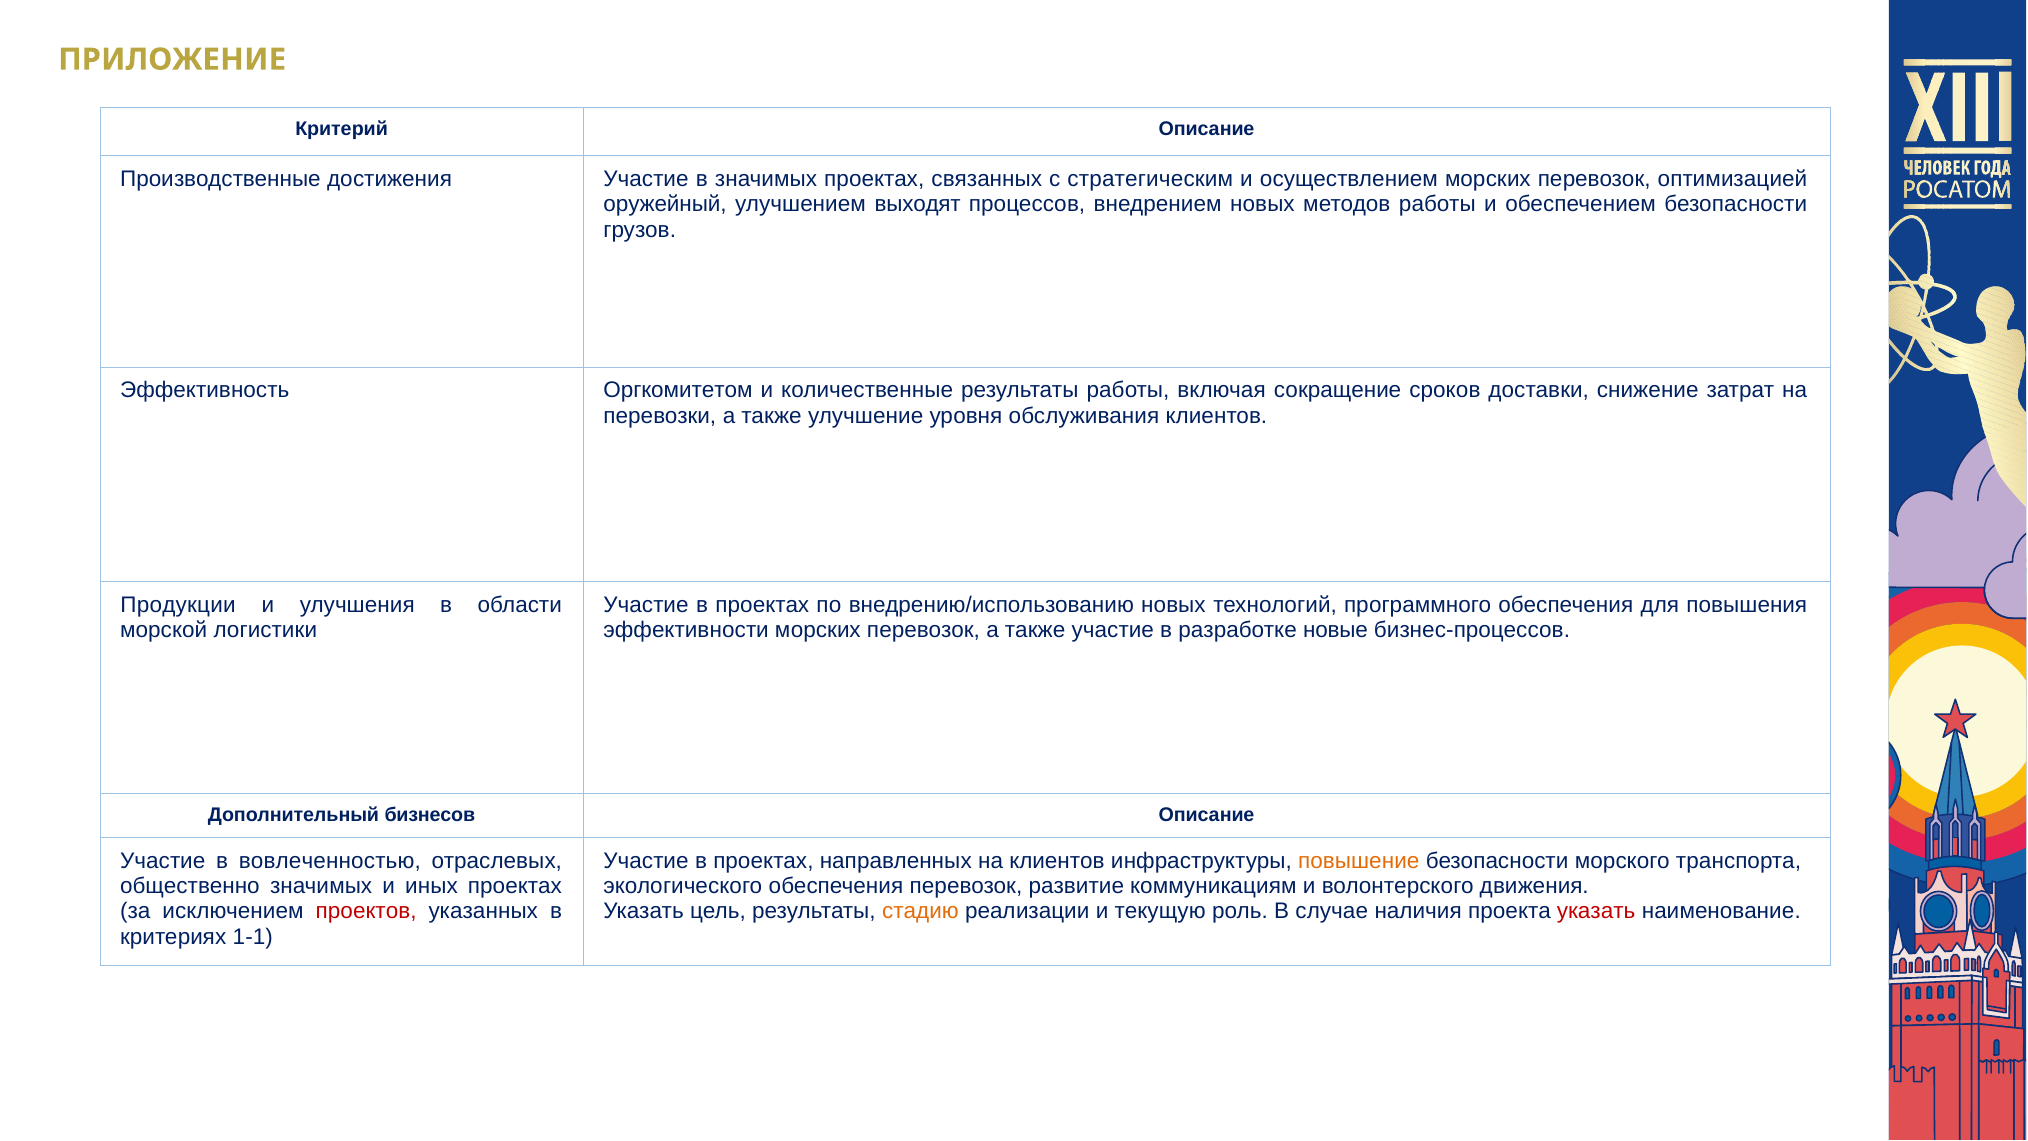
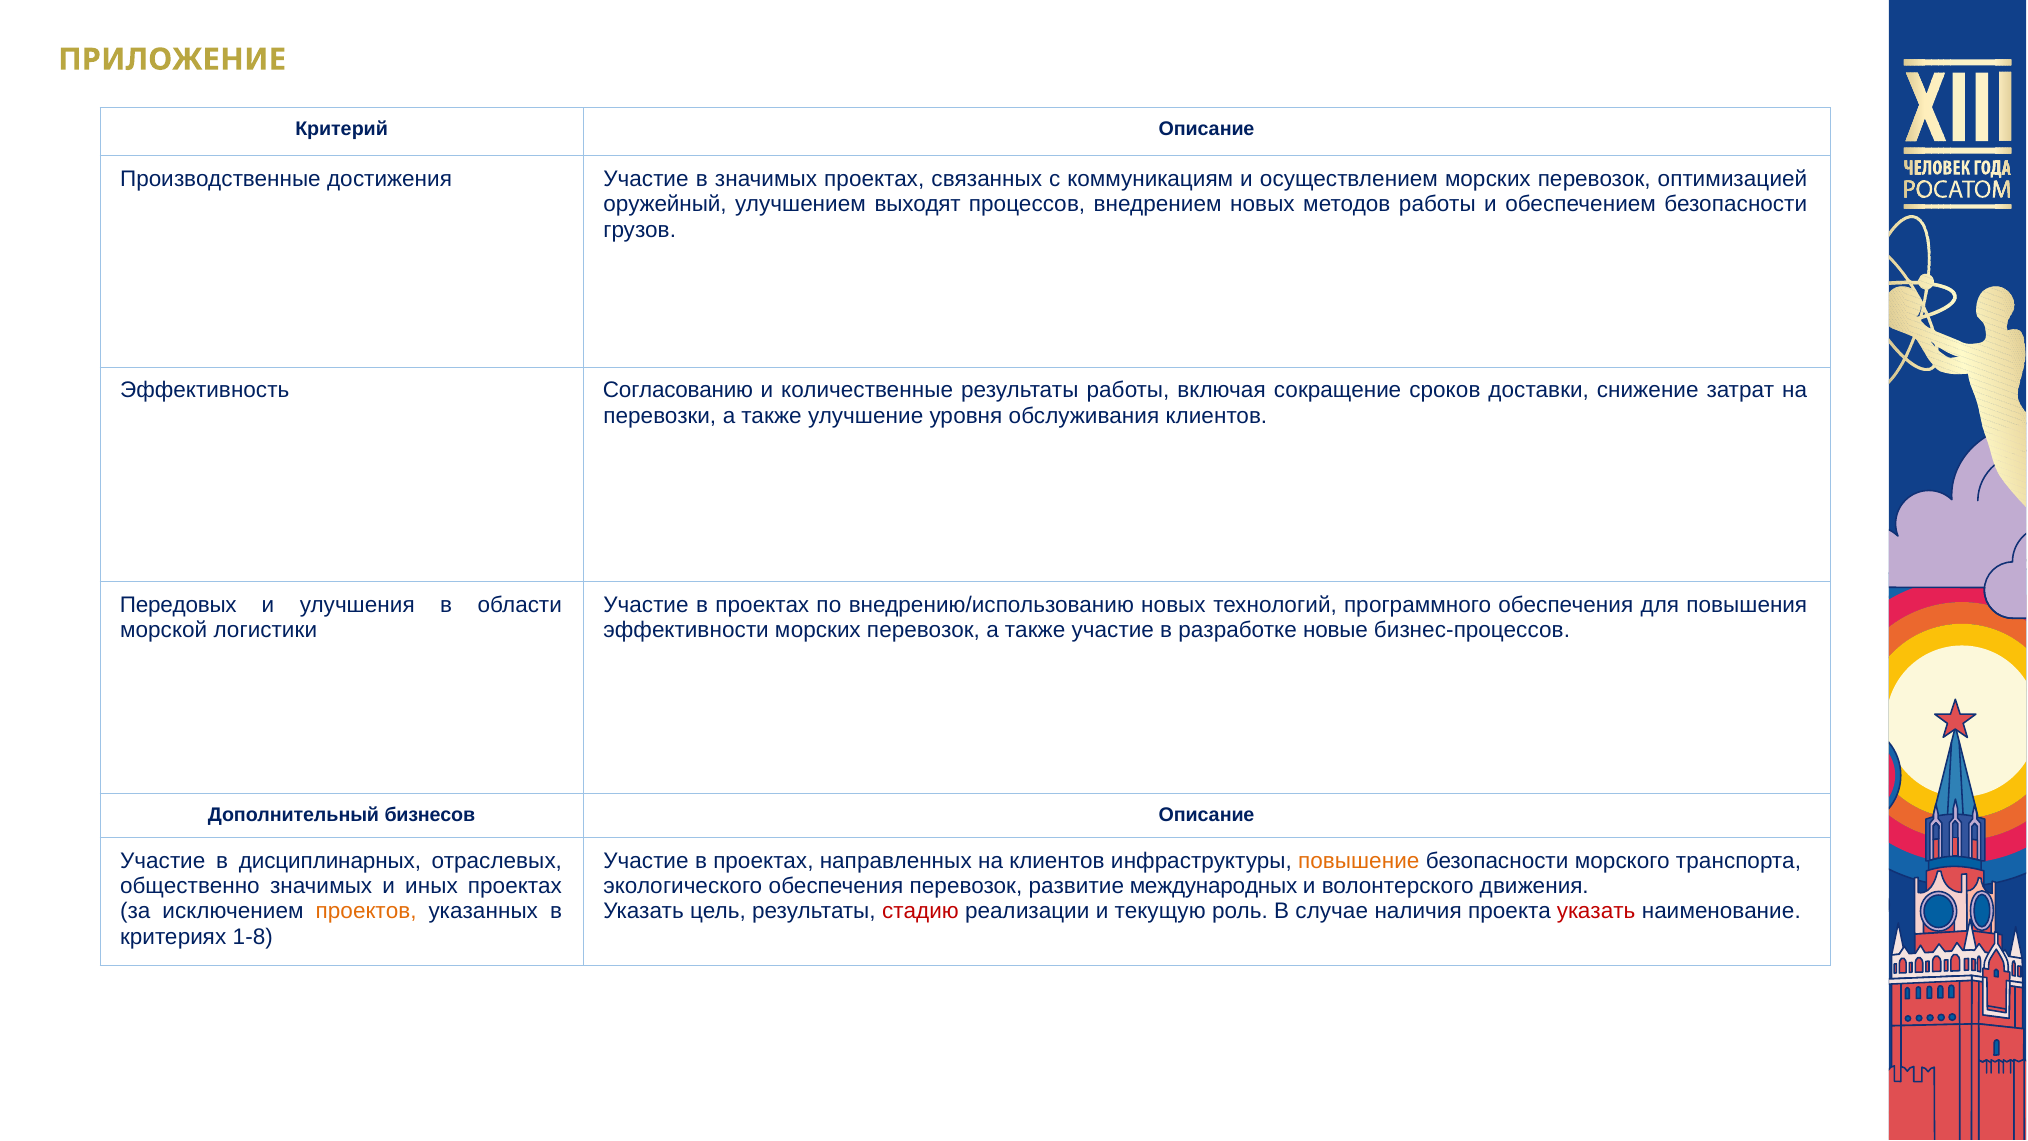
стратегическим: стратегическим -> коммуникациям
Оргкомитетом: Оргкомитетом -> Согласованию
Продукции: Продукции -> Передовых
вовлеченностью: вовлеченностью -> дисциплинарных
коммуникациям: коммуникациям -> международных
проектов colour: red -> orange
стадию colour: orange -> red
1-1: 1-1 -> 1-8
